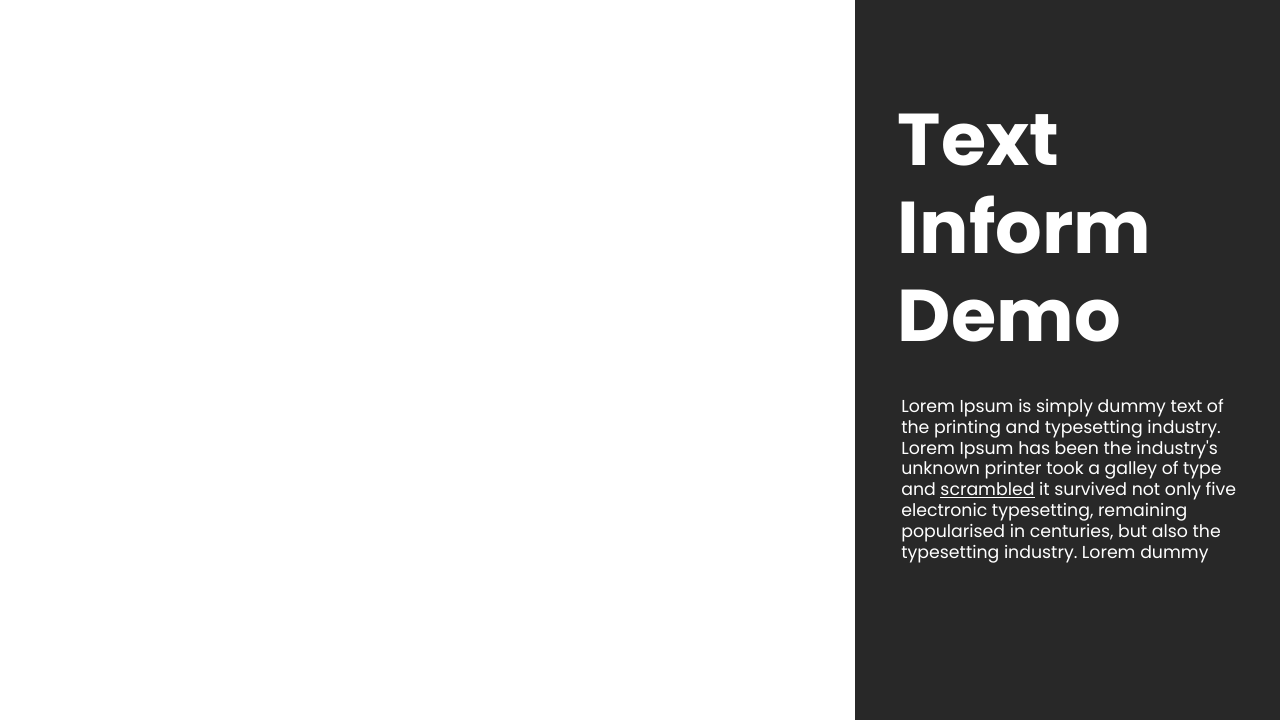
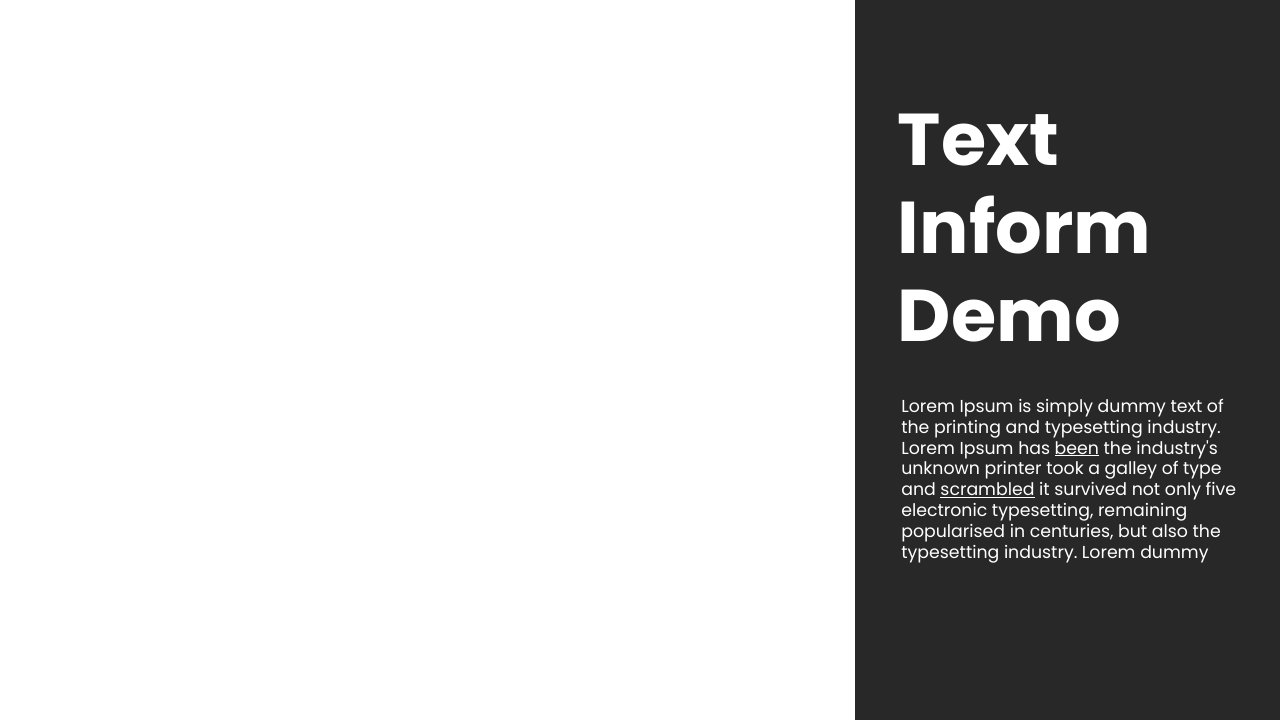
been underline: none -> present
